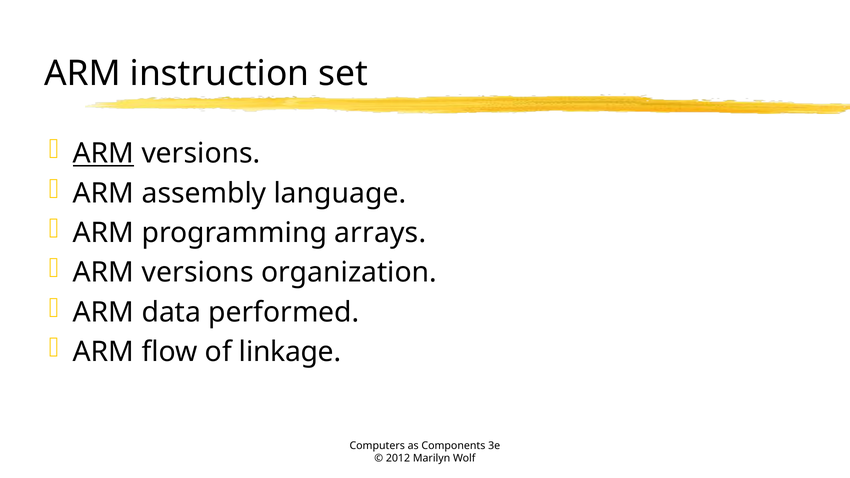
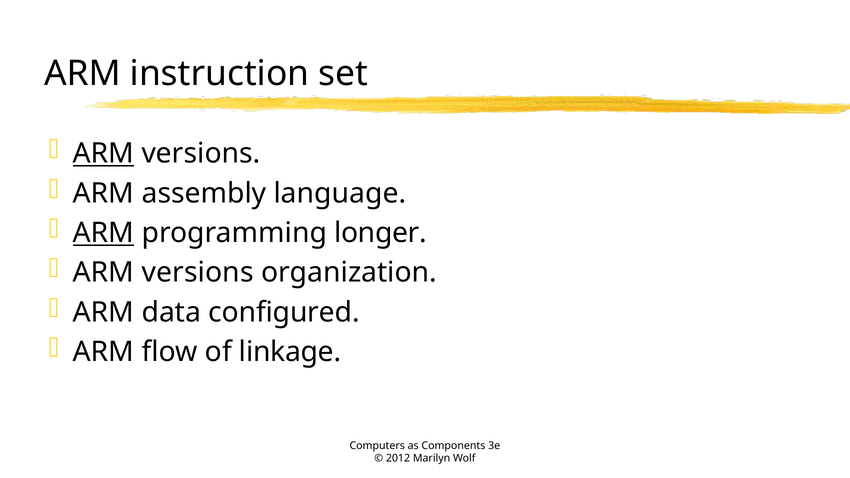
ARM at (103, 233) underline: none -> present
arrays: arrays -> longer
performed: performed -> configured
